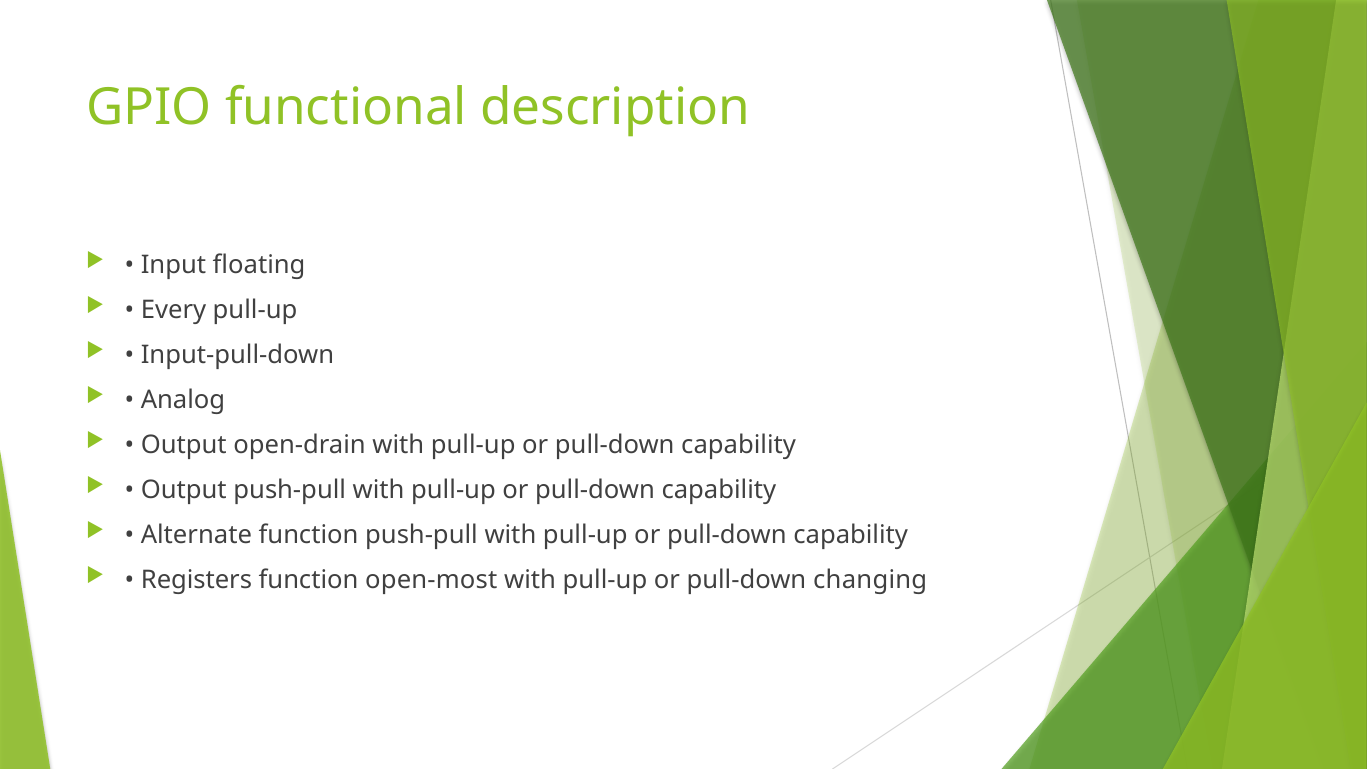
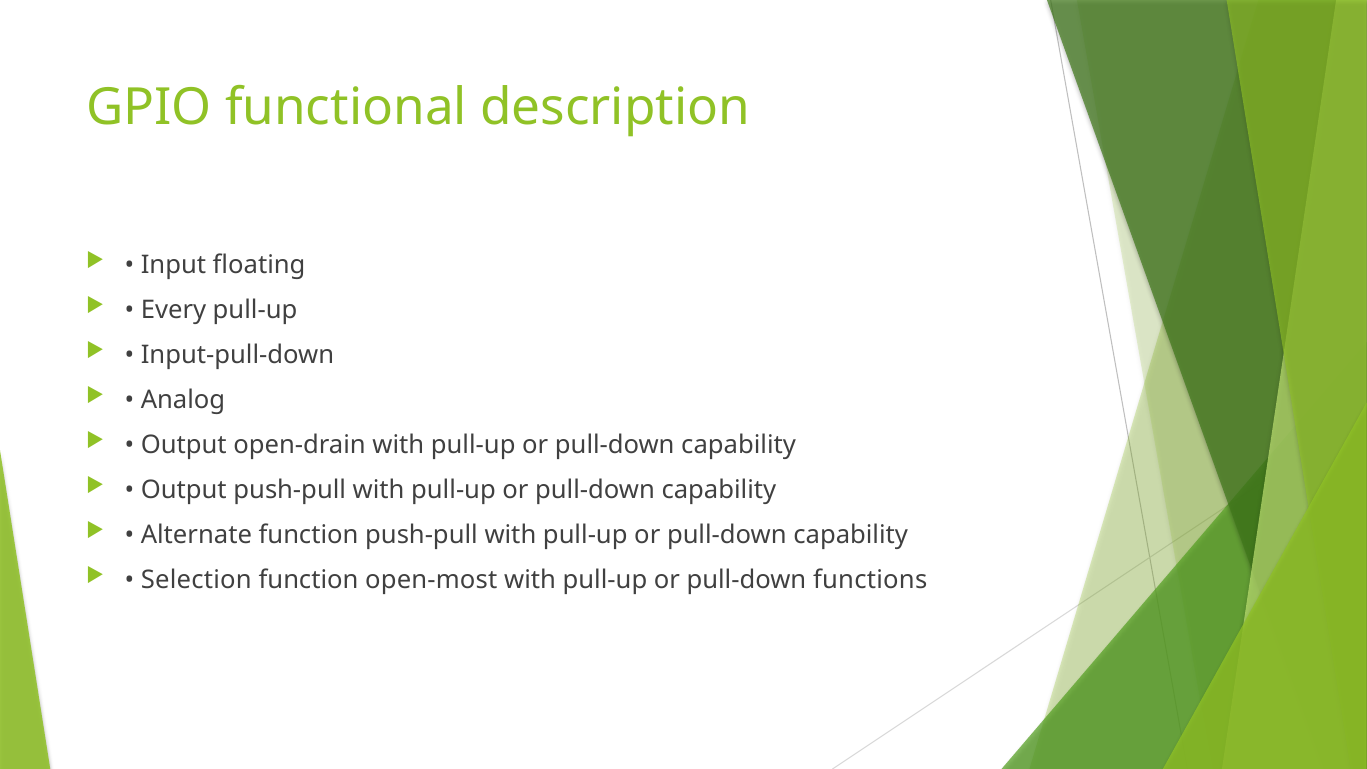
Registers: Registers -> Selection
changing: changing -> functions
